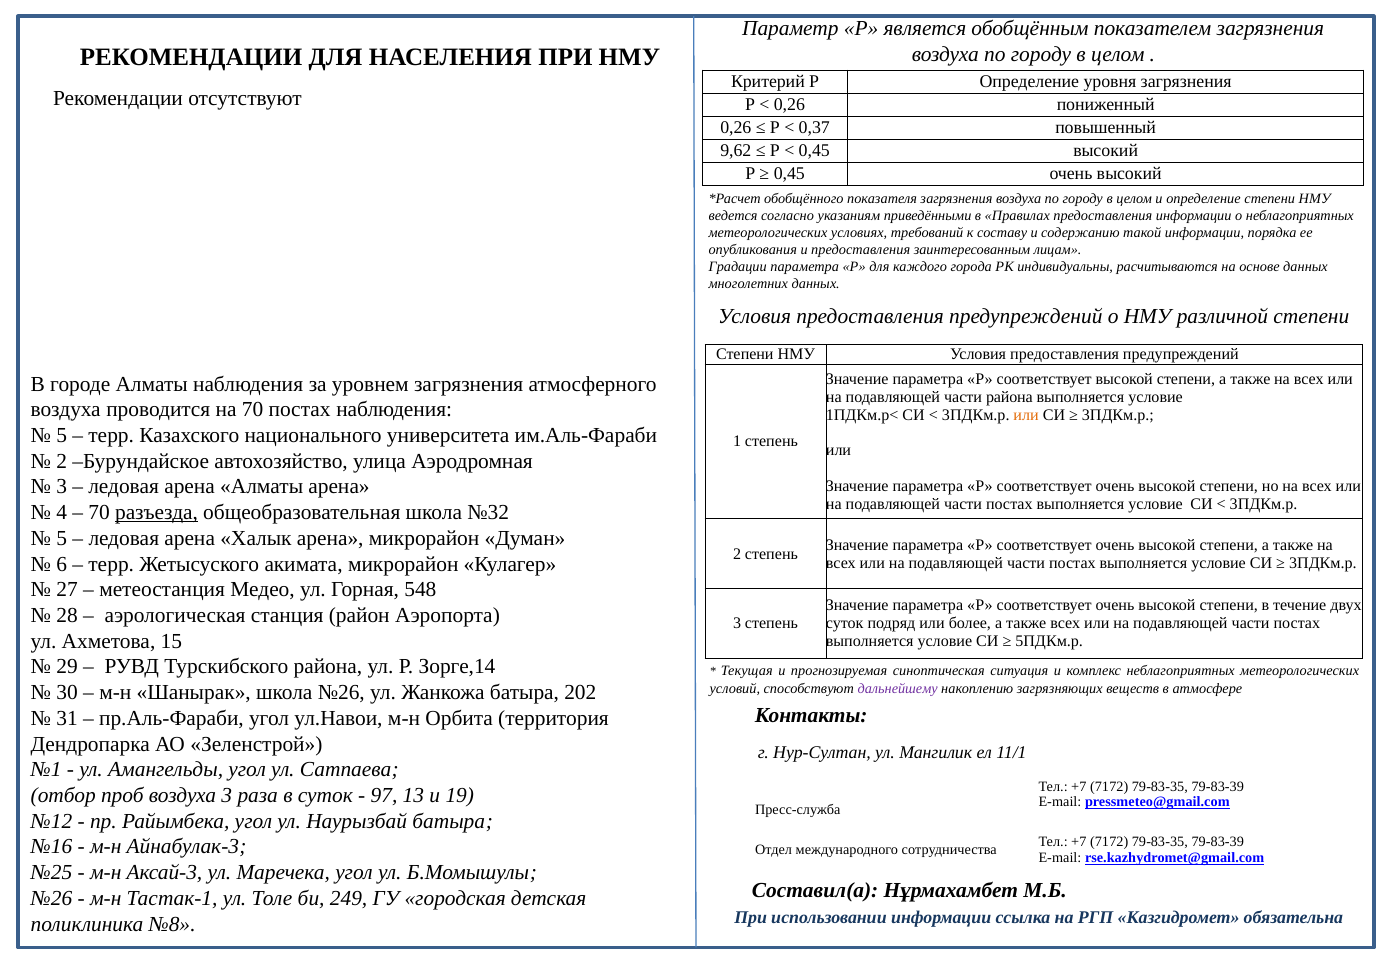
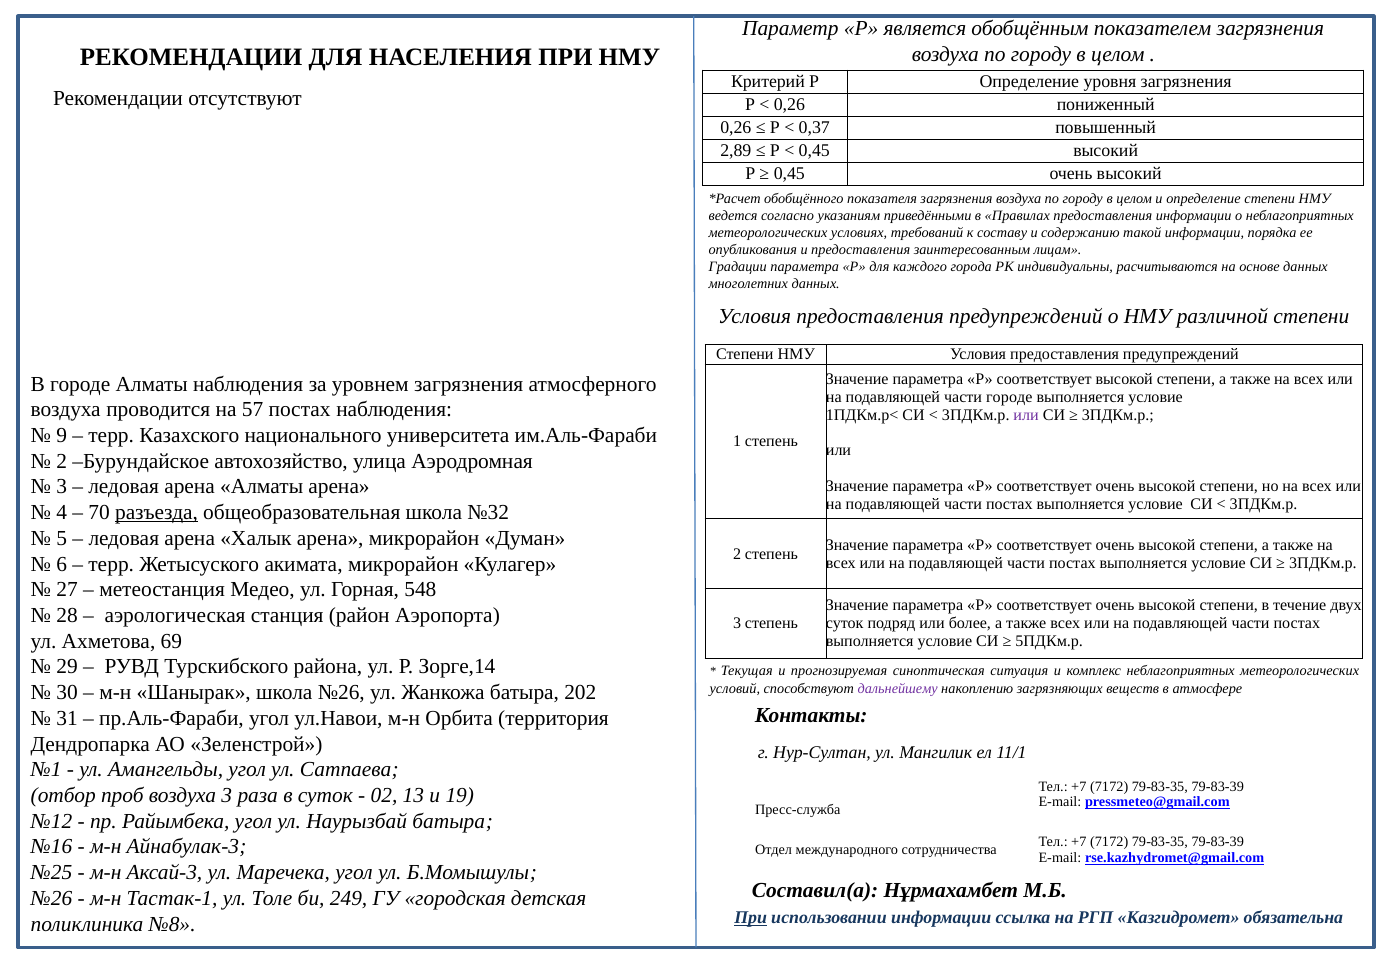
9,62: 9,62 -> 2,89
части района: района -> городе
на 70: 70 -> 57
или at (1026, 415) colour: orange -> purple
5 at (62, 435): 5 -> 9
15: 15 -> 69
97: 97 -> 02
При at (751, 918) underline: none -> present
